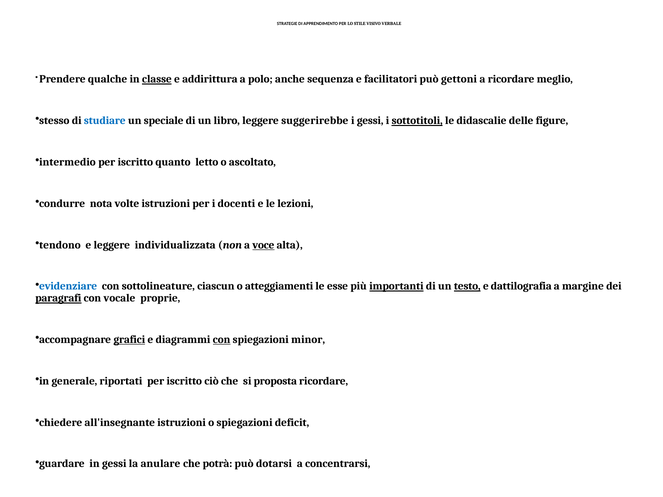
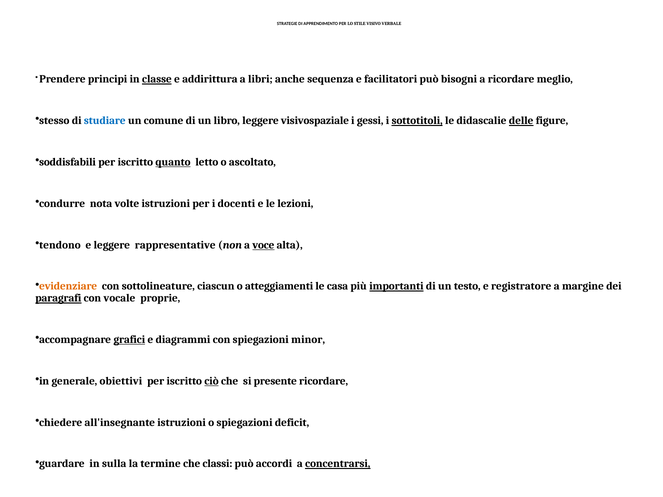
qualche: qualche -> principi
polo: polo -> libri
gettoni: gettoni -> bisogni
speciale: speciale -> comune
suggerirebbe: suggerirebbe -> visivospaziale
delle underline: none -> present
intermedio: intermedio -> soddisfabili
quanto underline: none -> present
individualizzata: individualizzata -> rappresentative
evidenziare colour: blue -> orange
esse: esse -> casa
testo underline: present -> none
dattilografia: dattilografia -> registratore
con at (222, 340) underline: present -> none
riportati: riportati -> obiettivi
ciò underline: none -> present
proposta: proposta -> presente
in gessi: gessi -> sulla
anulare: anulare -> termine
potrà: potrà -> classi
dotarsi: dotarsi -> accordi
concentrarsi underline: none -> present
